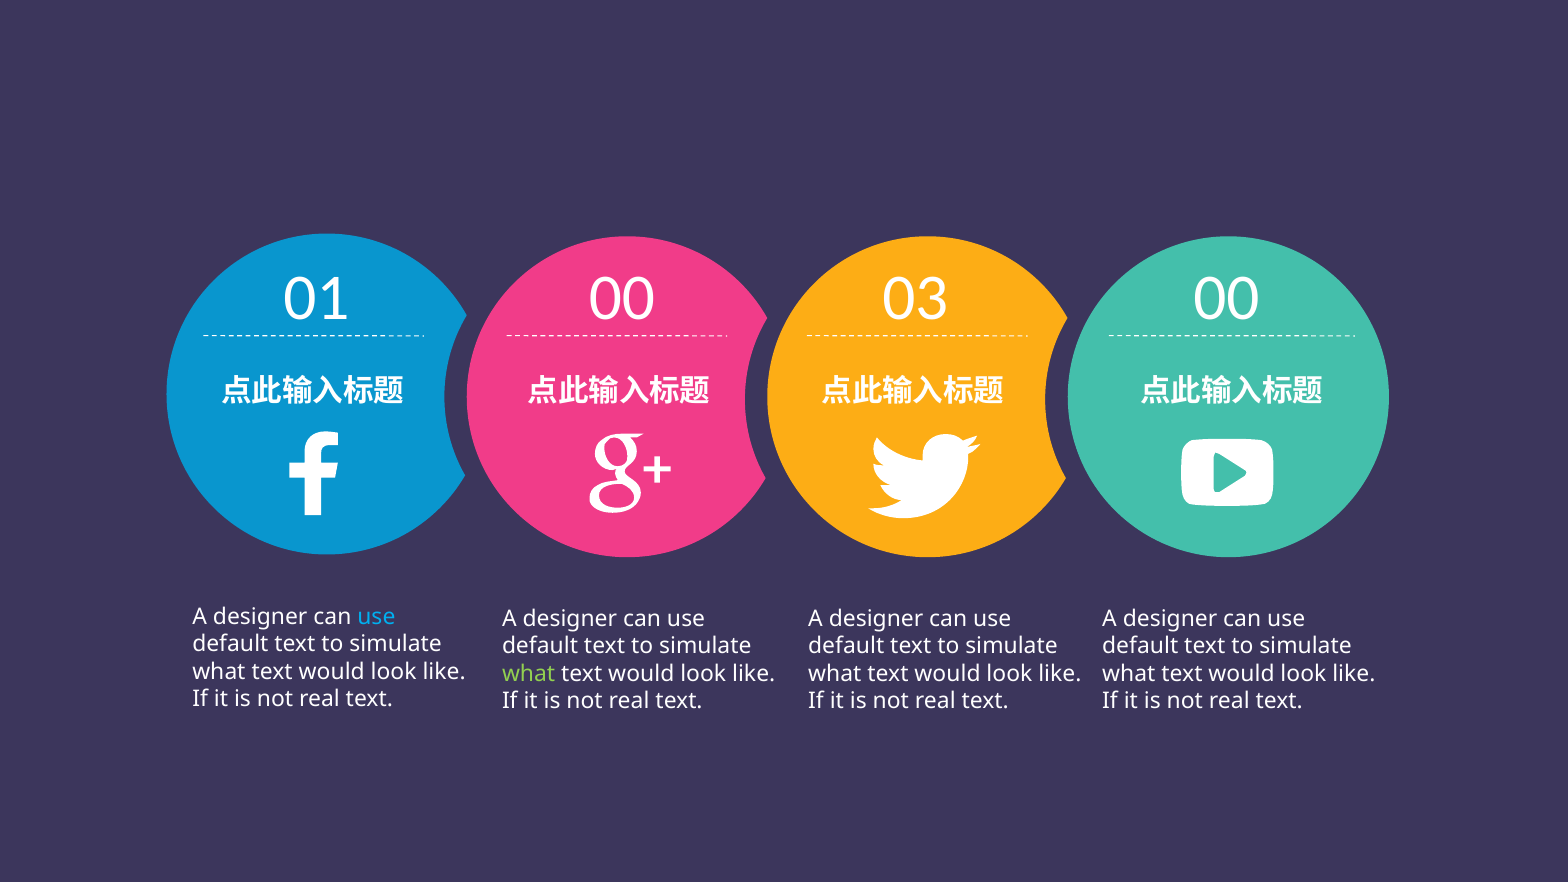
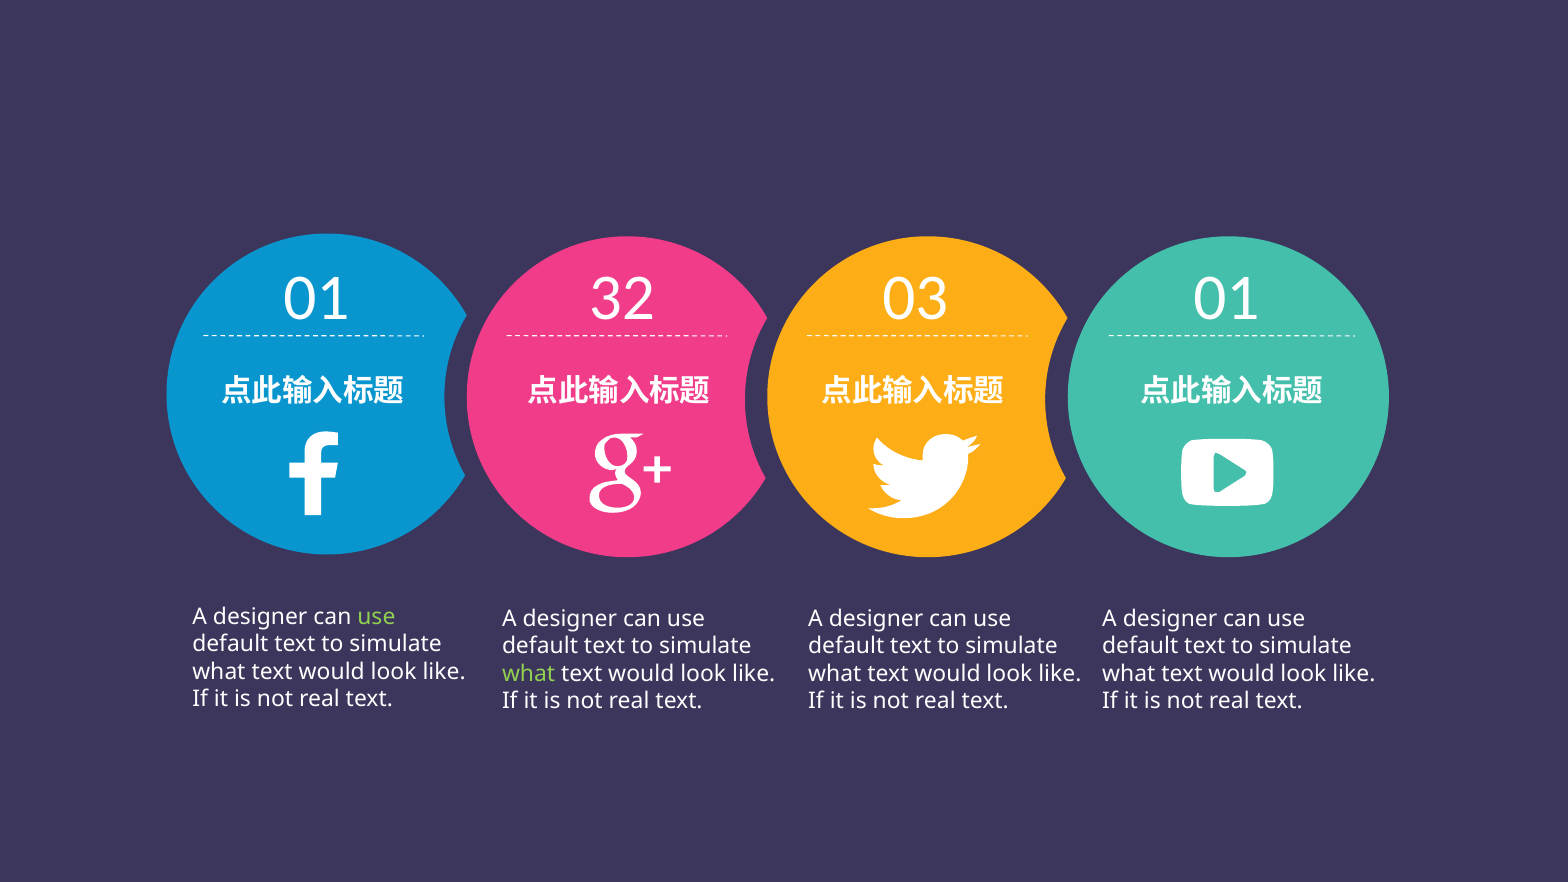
01 00: 00 -> 32
03 00: 00 -> 01
use at (376, 617) colour: light blue -> light green
